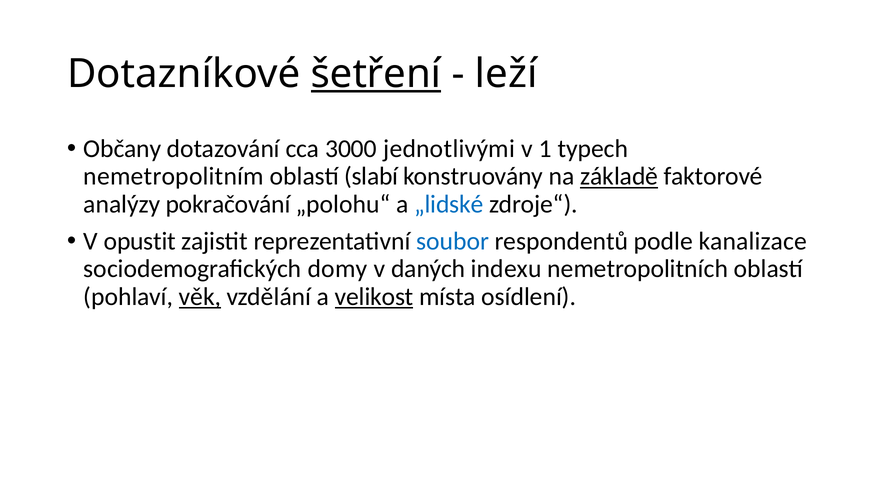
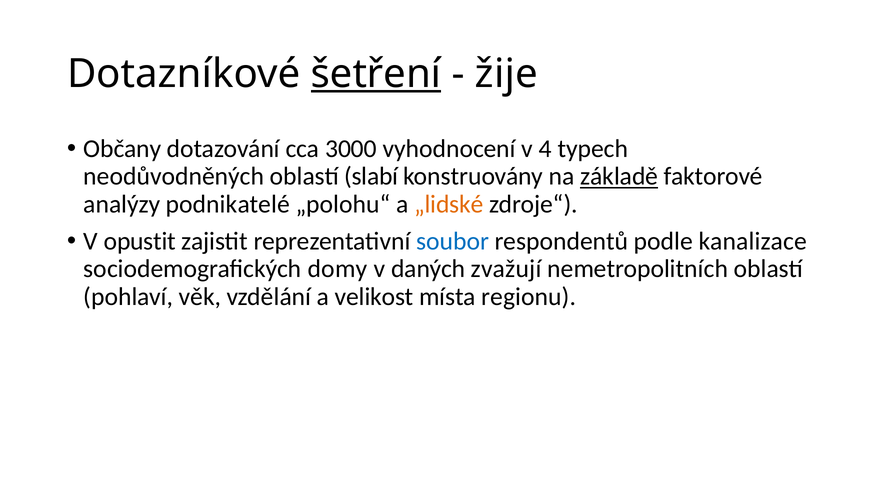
leží: leží -> žije
jednotlivými: jednotlivými -> vyhodnocení
1: 1 -> 4
nemetropolitním: nemetropolitním -> neodůvodněných
pokračování: pokračování -> podnikatelé
„lidské colour: blue -> orange
indexu: indexu -> zvažují
věk underline: present -> none
velikost underline: present -> none
osídlení: osídlení -> regionu
